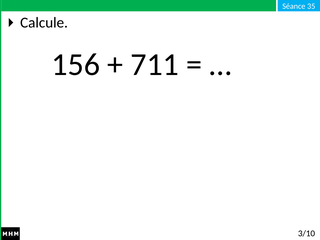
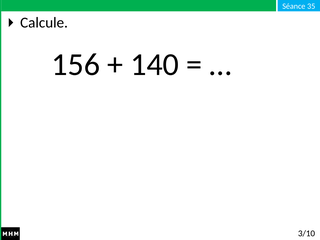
711: 711 -> 140
